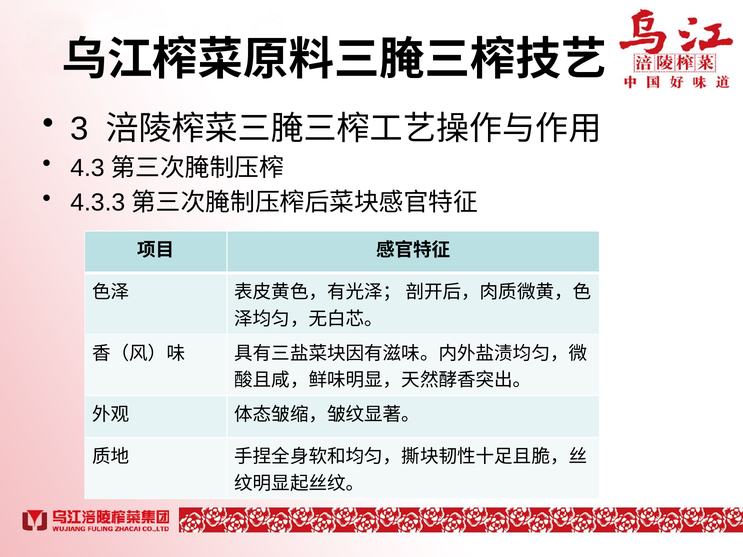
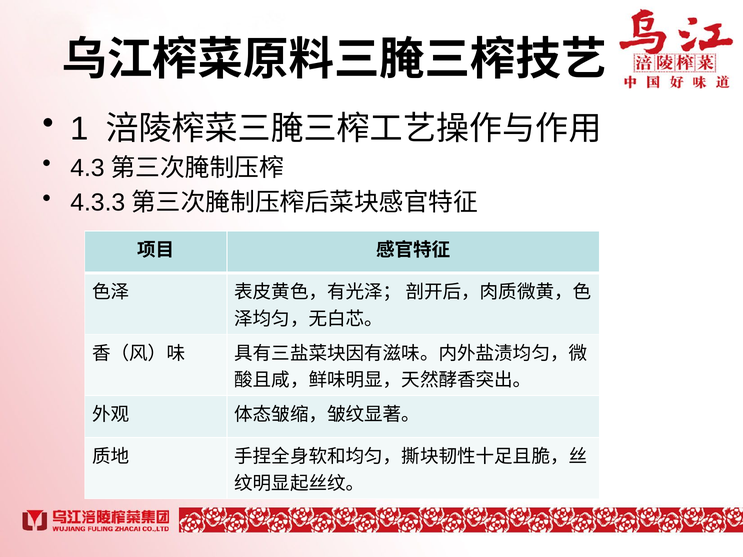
3: 3 -> 1
